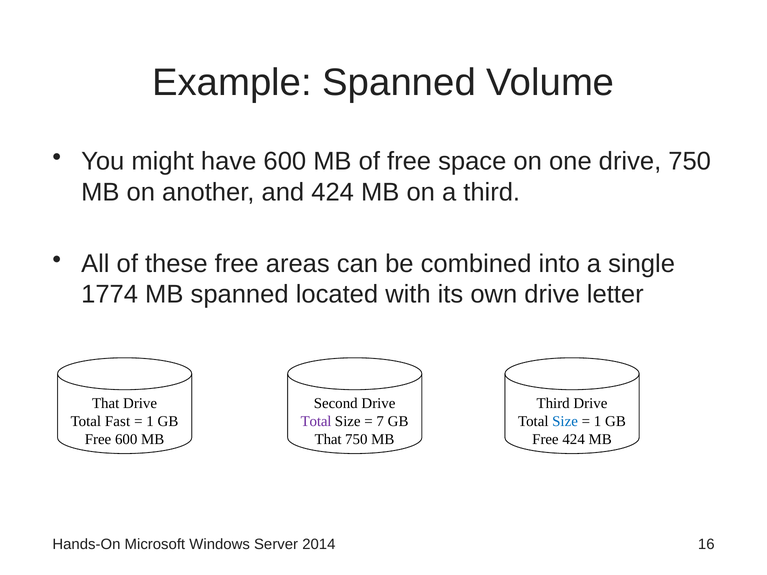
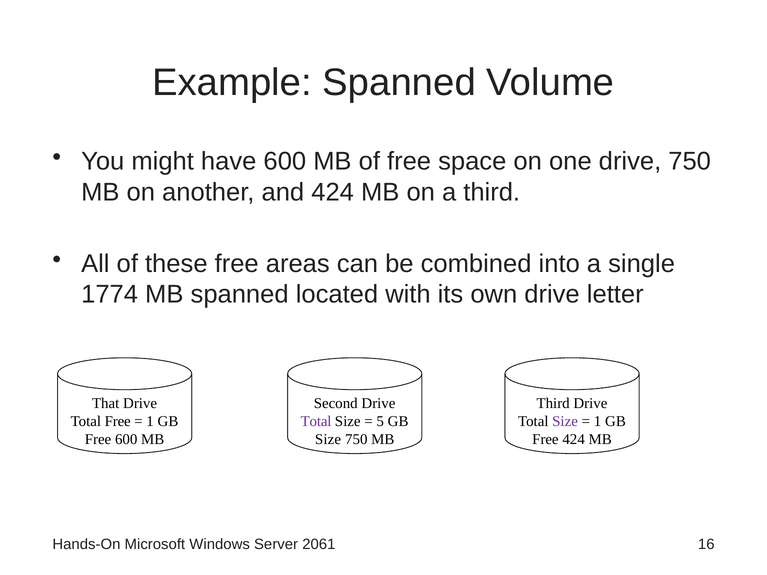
Total Fast: Fast -> Free
7: 7 -> 5
Size at (565, 422) colour: blue -> purple
That at (328, 440): That -> Size
2014: 2014 -> 2061
